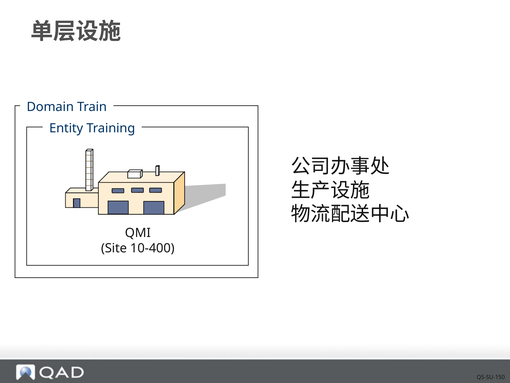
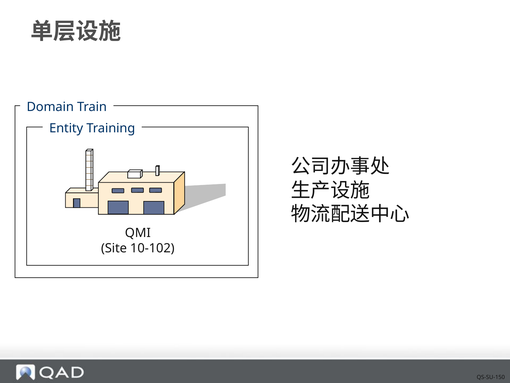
10-400: 10-400 -> 10-102
